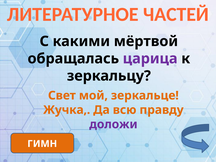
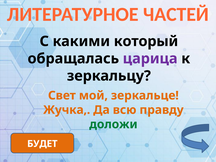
мёртвой: мёртвой -> который
доложи colour: purple -> green
ГИМН: ГИМН -> БУДЕТ
